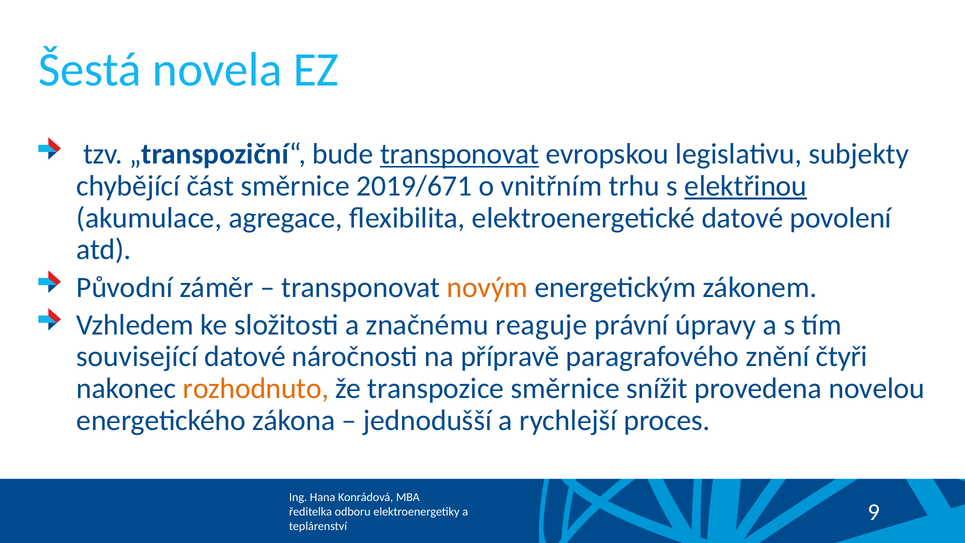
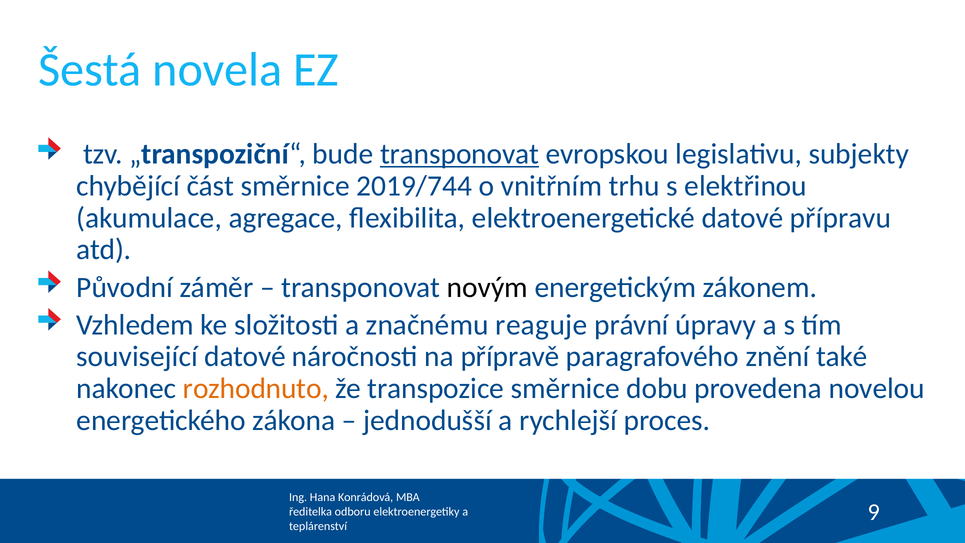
2019/671: 2019/671 -> 2019/744
elektřinou underline: present -> none
povolení: povolení -> přípravu
novým colour: orange -> black
čtyři: čtyři -> také
snížit: snížit -> dobu
